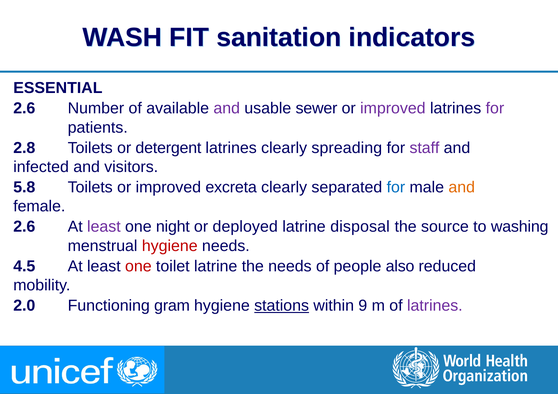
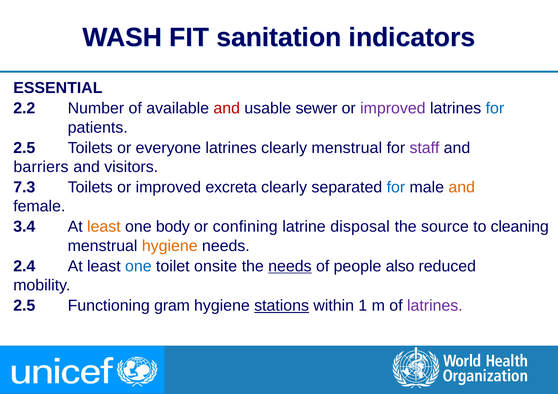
2.6 at (24, 109): 2.6 -> 2.2
and at (227, 109) colour: purple -> red
for at (495, 109) colour: purple -> blue
2.8 at (24, 148): 2.8 -> 2.5
detergent: detergent -> everyone
clearly spreading: spreading -> menstrual
infected: infected -> barriers
5.8: 5.8 -> 7.3
2.6 at (24, 227): 2.6 -> 3.4
least at (104, 227) colour: purple -> orange
night: night -> body
deployed: deployed -> confining
washing: washing -> cleaning
hygiene at (170, 246) colour: red -> orange
4.5: 4.5 -> 2.4
one at (138, 267) colour: red -> blue
toilet latrine: latrine -> onsite
needs at (290, 267) underline: none -> present
2.0 at (24, 306): 2.0 -> 2.5
9: 9 -> 1
